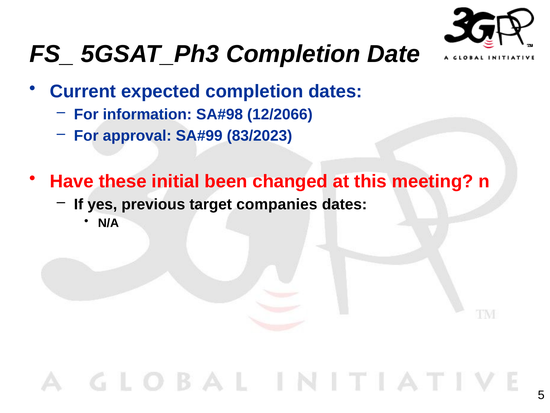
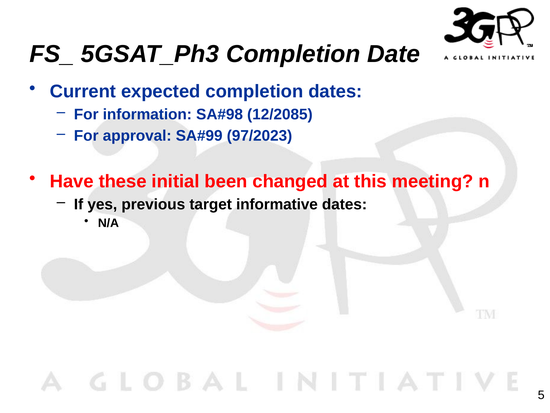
12/2066: 12/2066 -> 12/2085
83/2023: 83/2023 -> 97/2023
companies: companies -> informative
